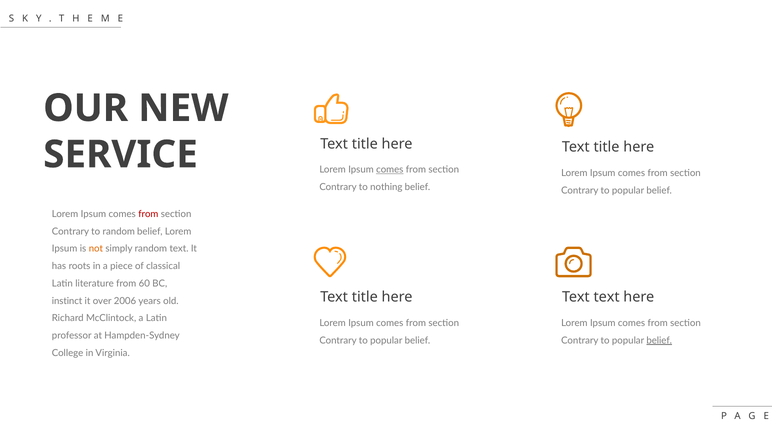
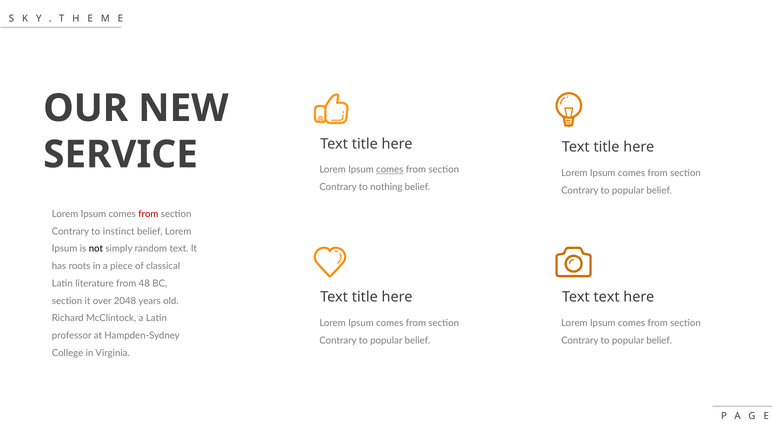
to random: random -> instinct
not colour: orange -> black
60: 60 -> 48
instinct at (67, 301): instinct -> section
2006: 2006 -> 2048
belief at (659, 341) underline: present -> none
